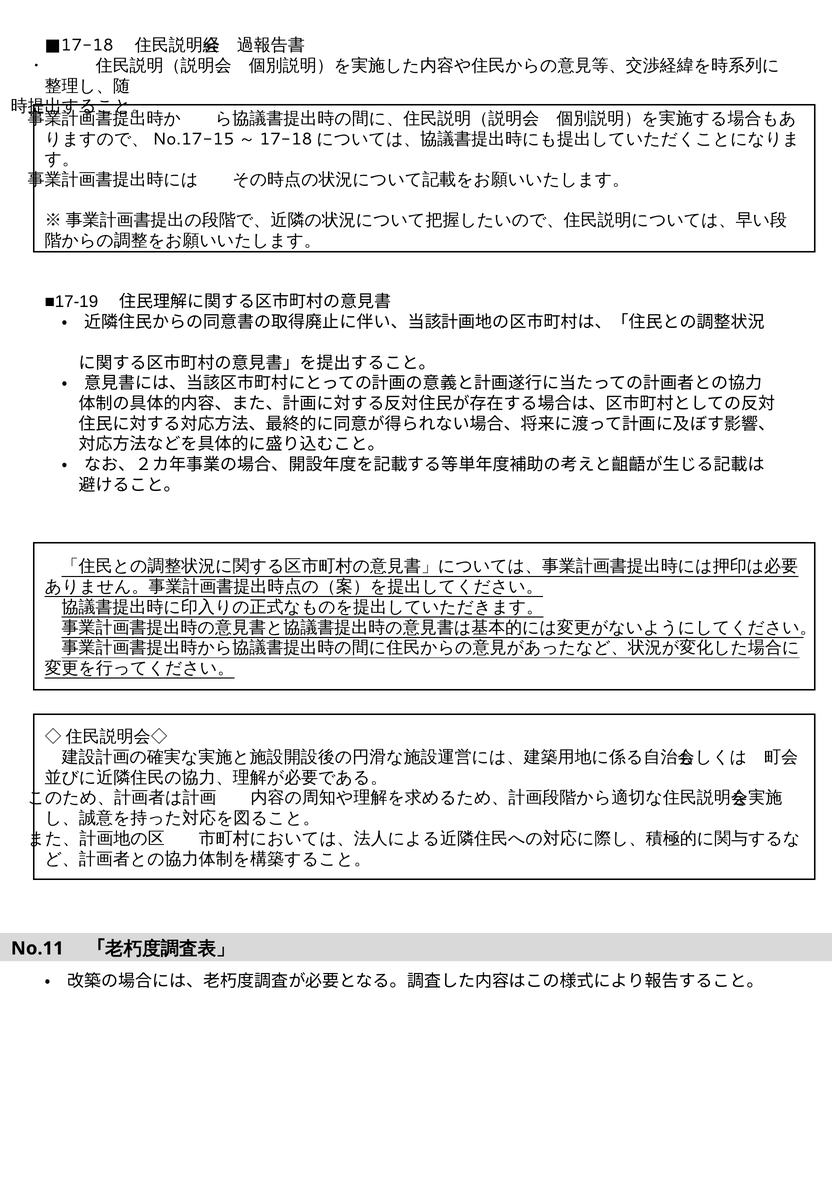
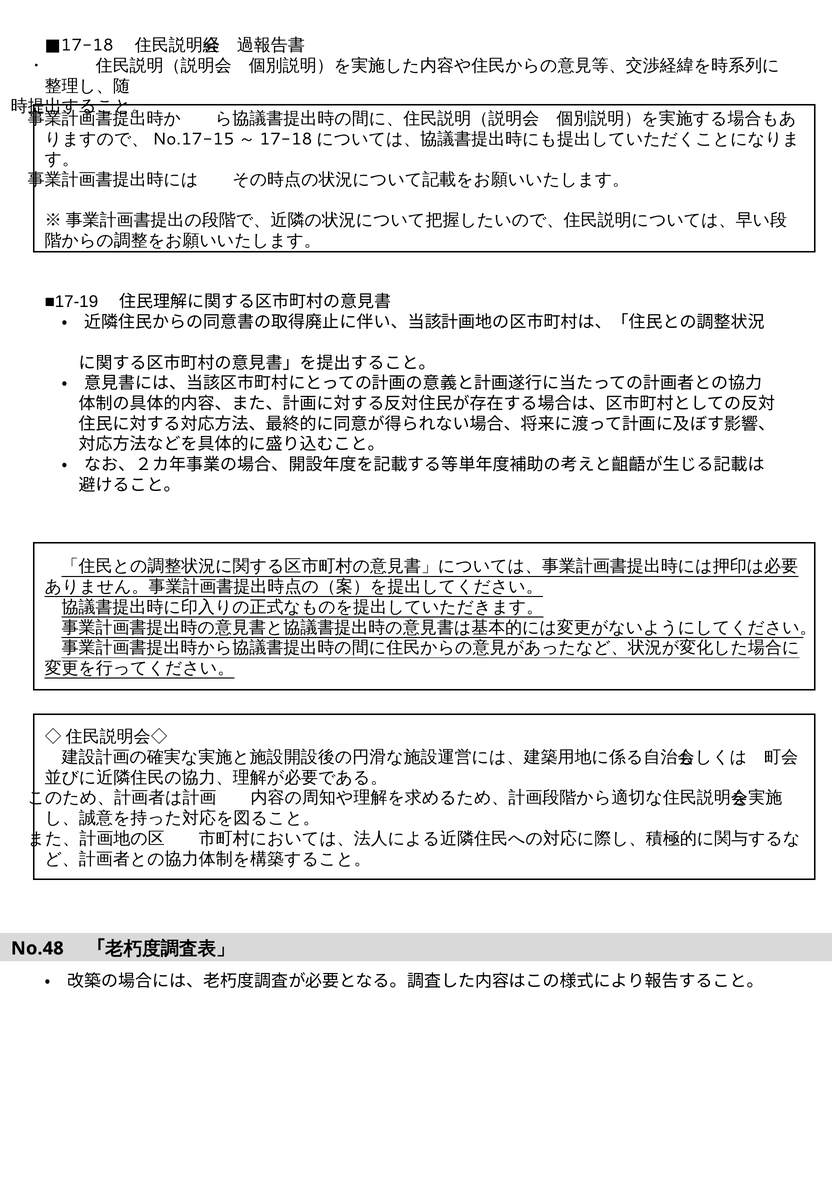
No.11: No.11 -> No.48
